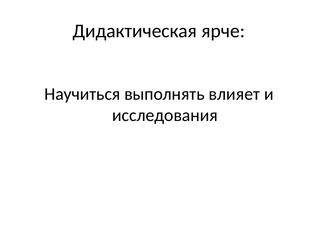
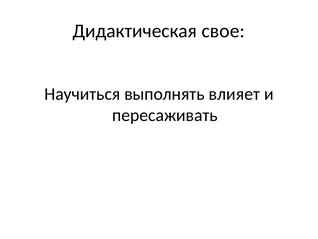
ярче: ярче -> свое
исследования: исследования -> пересаживать
